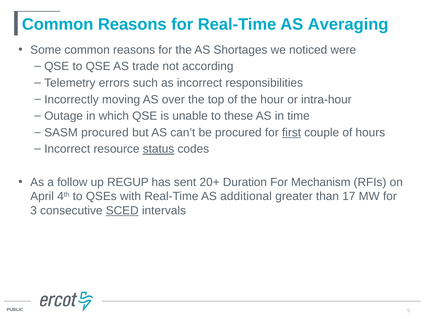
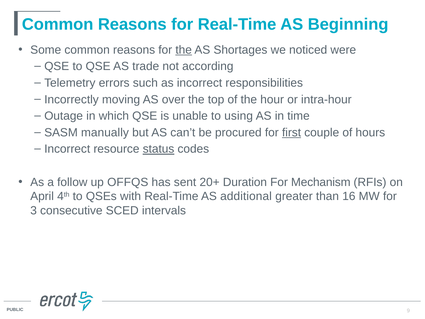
Averaging: Averaging -> Beginning
the at (184, 50) underline: none -> present
these: these -> using
SASM procured: procured -> manually
REGUP: REGUP -> OFFQS
17: 17 -> 16
SCED underline: present -> none
